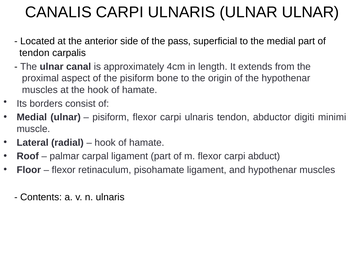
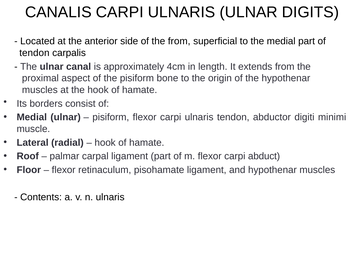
ULNAR ULNAR: ULNAR -> DIGITS
the pass: pass -> from
